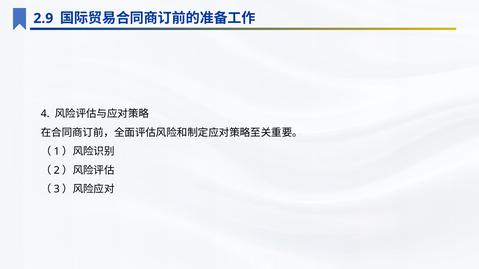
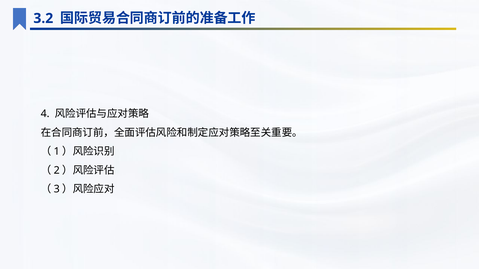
2.9: 2.9 -> 3.2
